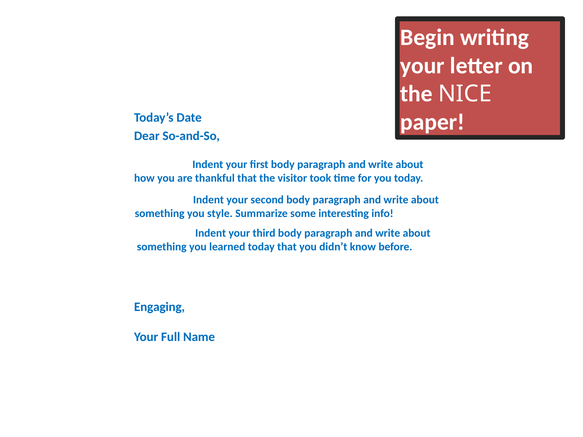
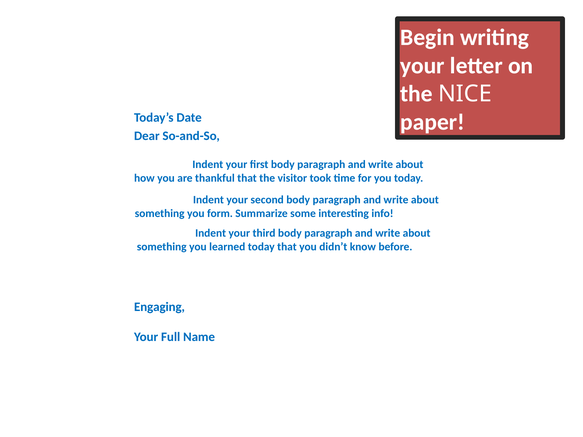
style: style -> form
